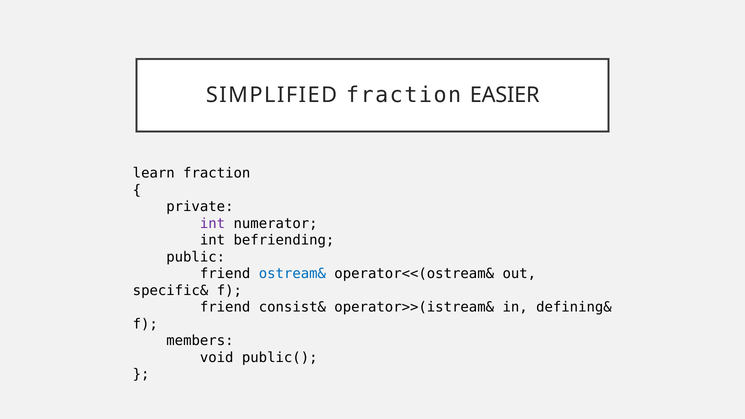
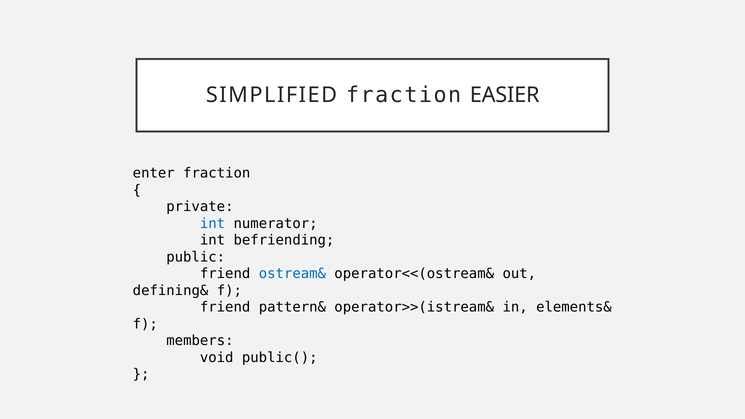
learn: learn -> enter
int at (213, 224) colour: purple -> blue
specific&: specific& -> defining&
consist&: consist& -> pattern&
defining&: defining& -> elements&
